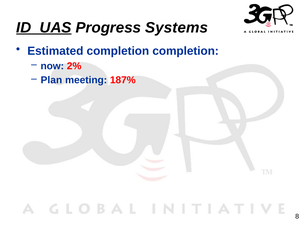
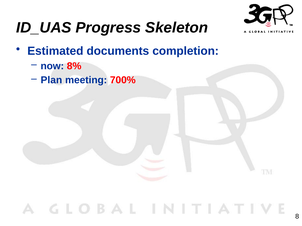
ID_UAS underline: present -> none
Systems: Systems -> Skeleton
Estimated completion: completion -> documents
2%: 2% -> 8%
187%: 187% -> 700%
